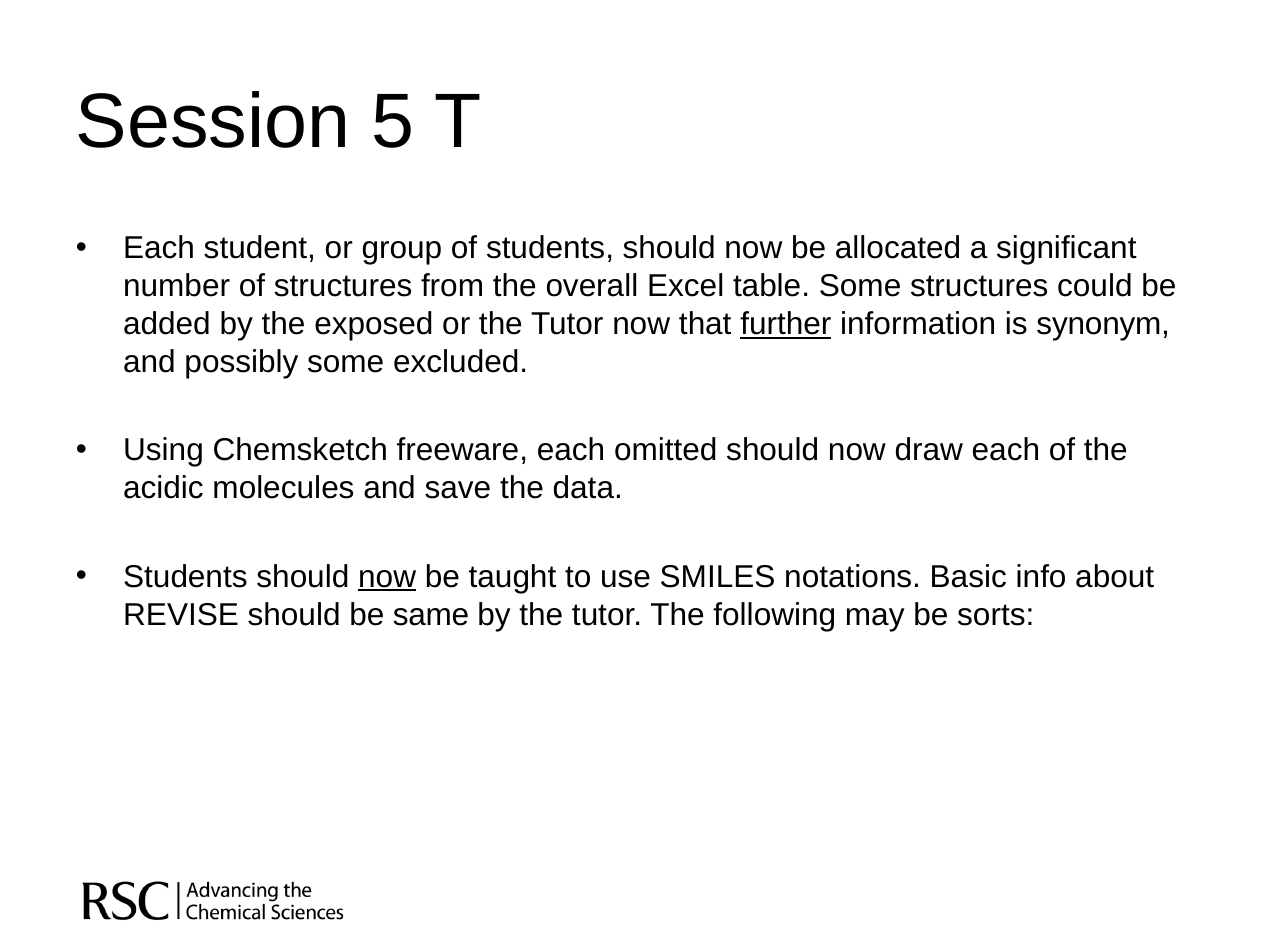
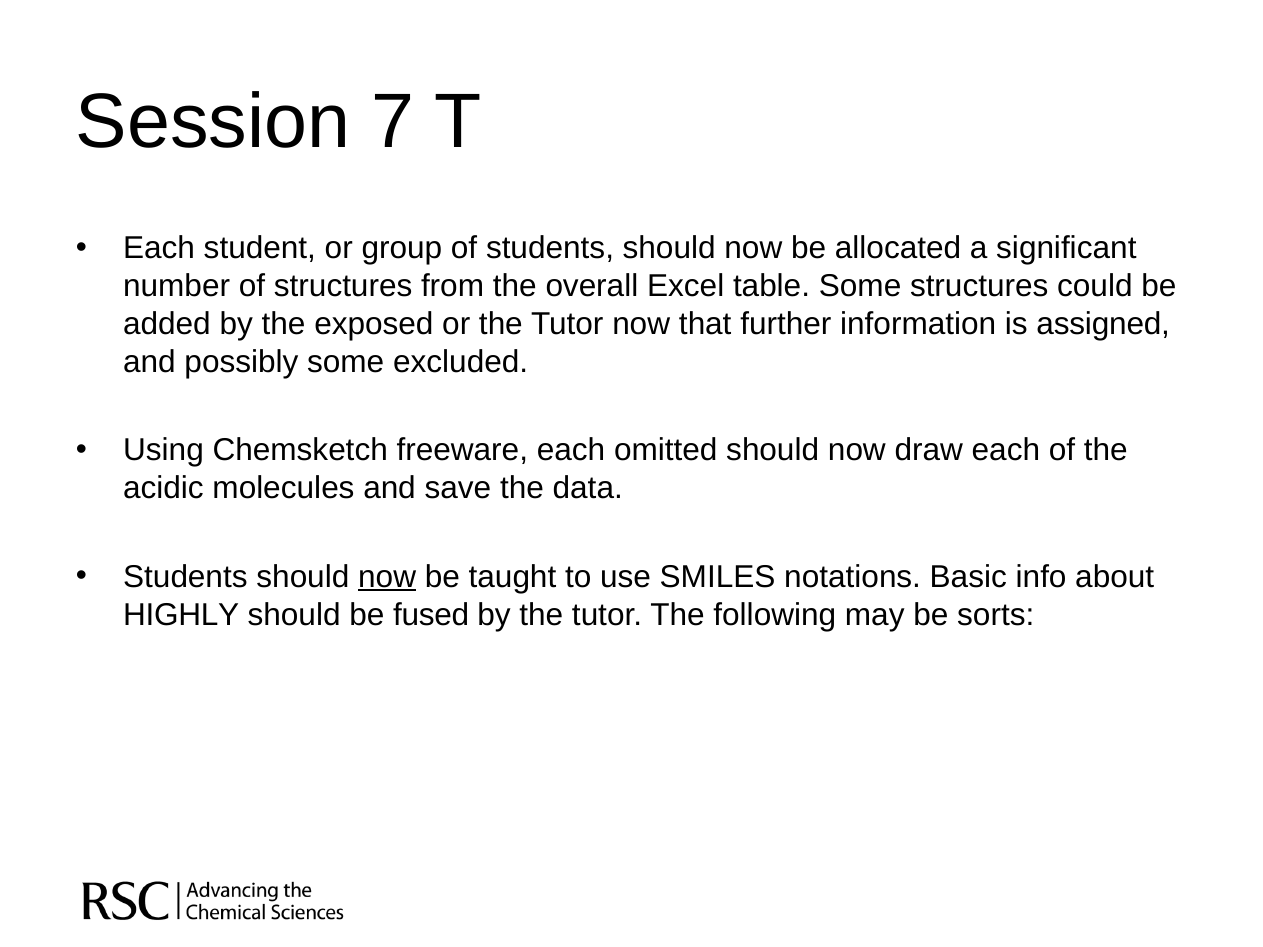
5: 5 -> 7
further underline: present -> none
synonym: synonym -> assigned
REVISE: REVISE -> HIGHLY
same: same -> fused
